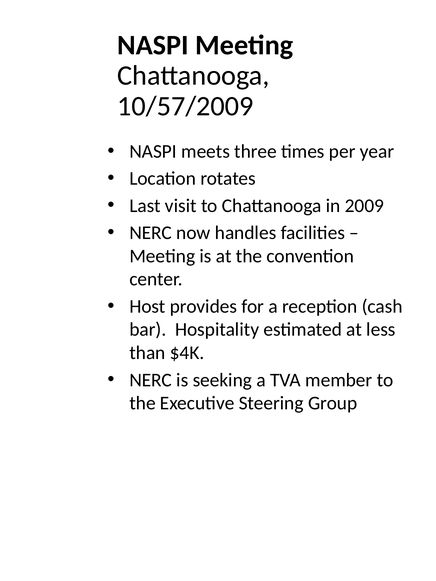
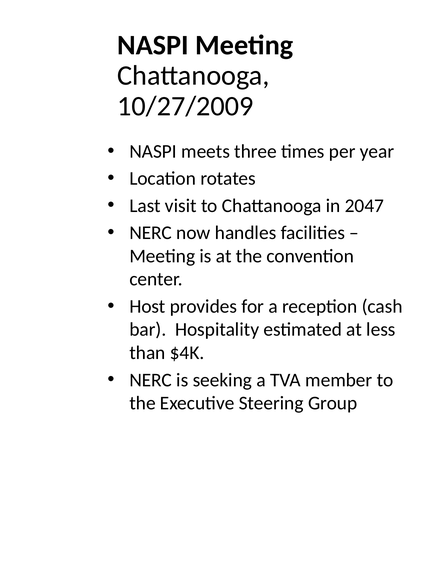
10/57/2009: 10/57/2009 -> 10/27/2009
2009: 2009 -> 2047
